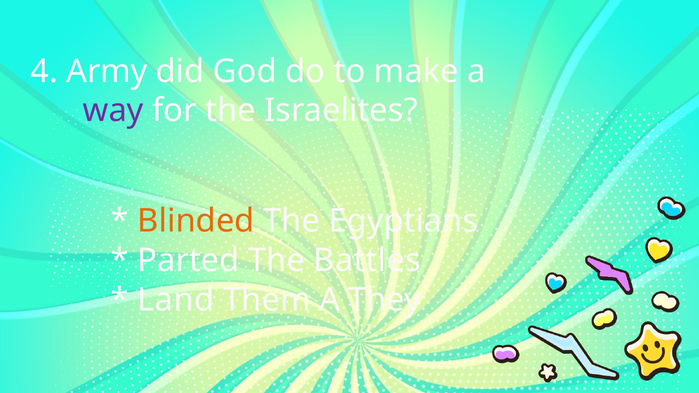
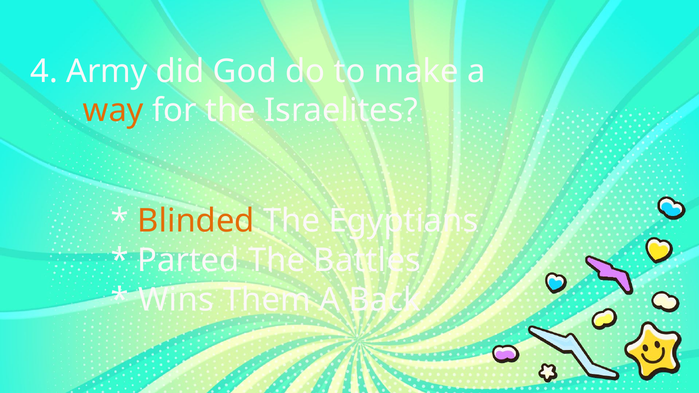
way colour: purple -> orange
Land: Land -> Wins
They: They -> Back
